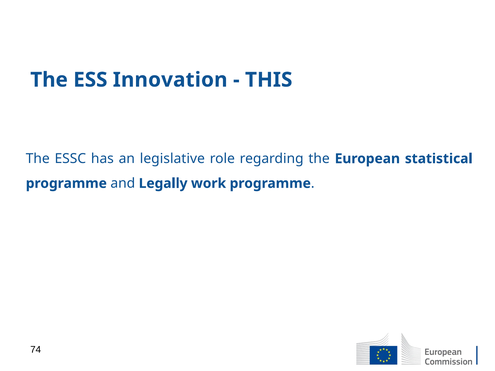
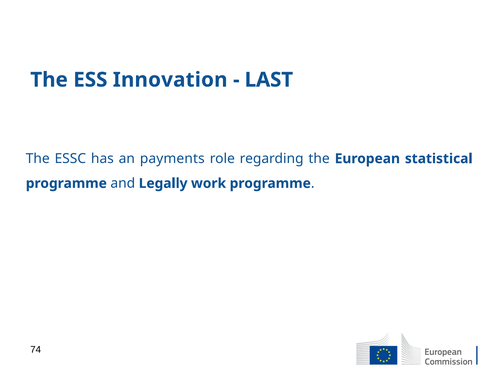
THIS: THIS -> LAST
legislative: legislative -> payments
